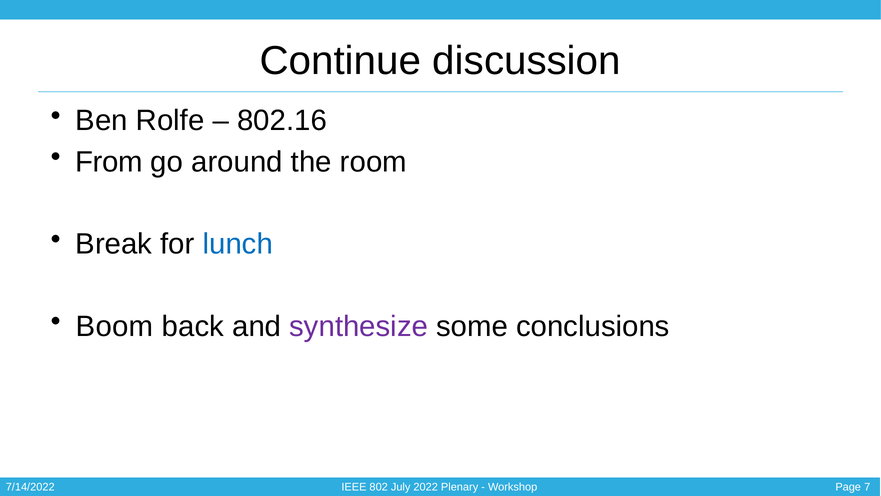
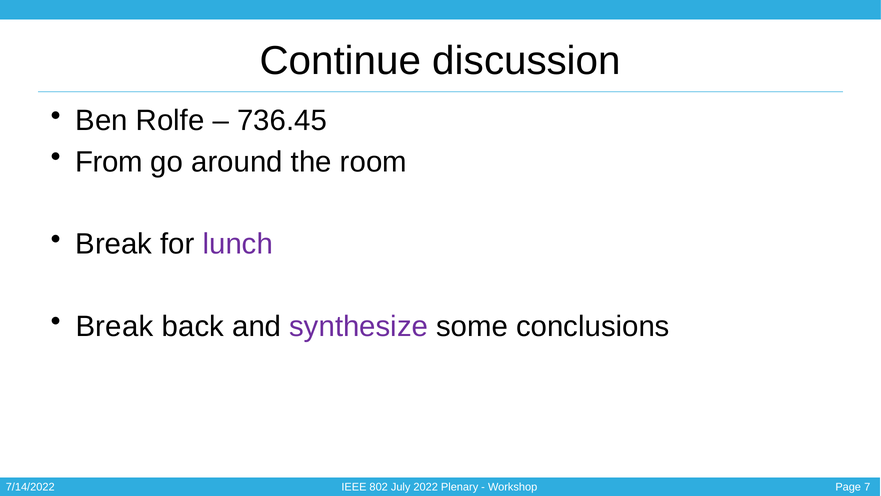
802.16: 802.16 -> 736.45
lunch colour: blue -> purple
Boom at (114, 326): Boom -> Break
